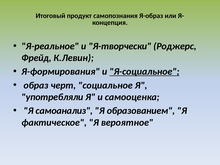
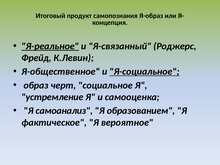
Я-реальное underline: none -> present
Я-творчески: Я-творчески -> Я-связанный
Я-формирования: Я-формирования -> Я-общественное
употребляли: употребляли -> устремление
